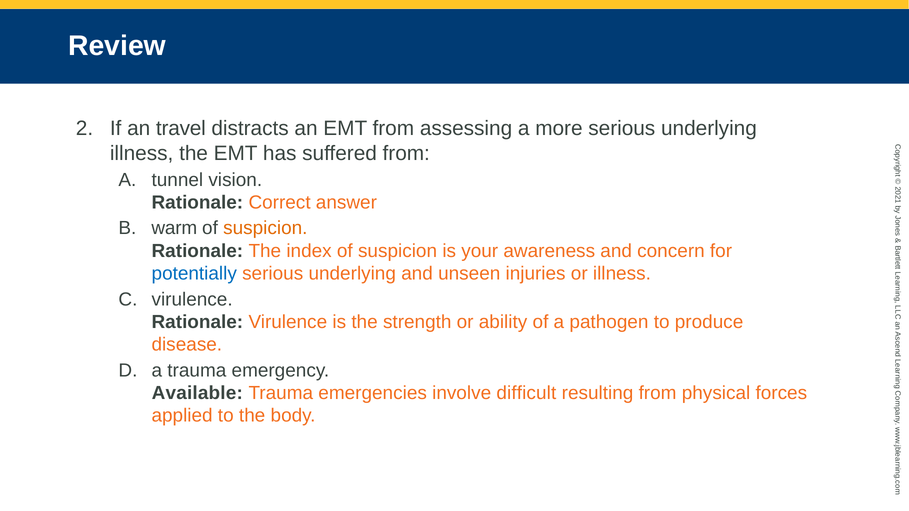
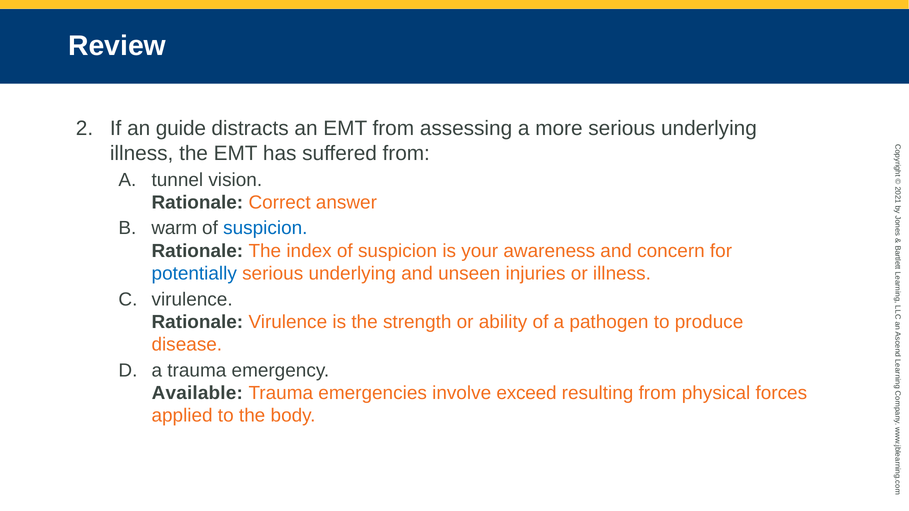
travel: travel -> guide
suspicion at (265, 228) colour: orange -> blue
difficult: difficult -> exceed
